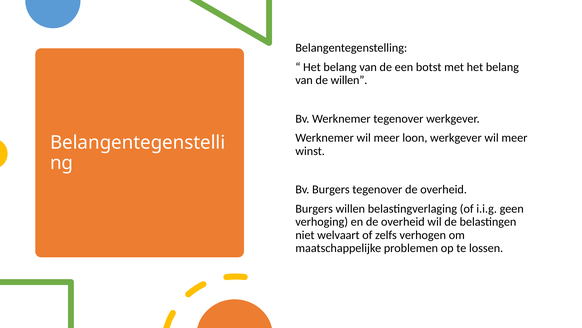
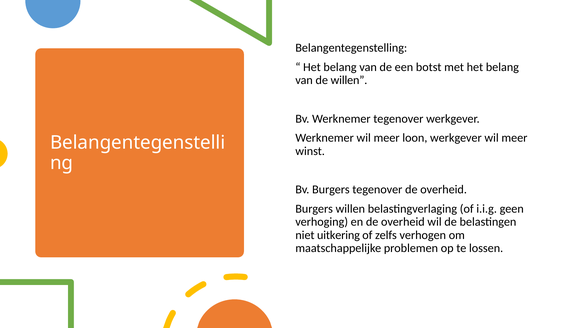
welvaart: welvaart -> uitkering
